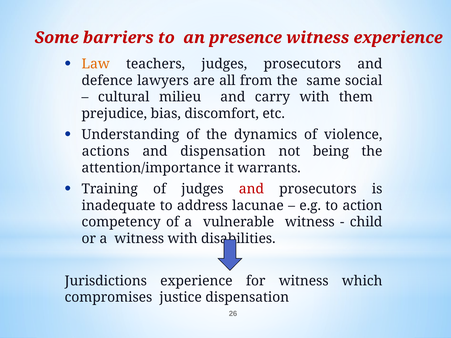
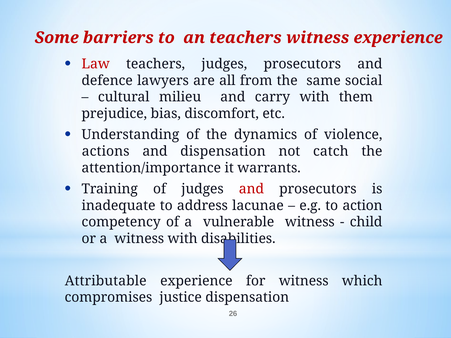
an presence: presence -> teachers
Law colour: orange -> red
being: being -> catch
Jurisdictions: Jurisdictions -> Attributable
